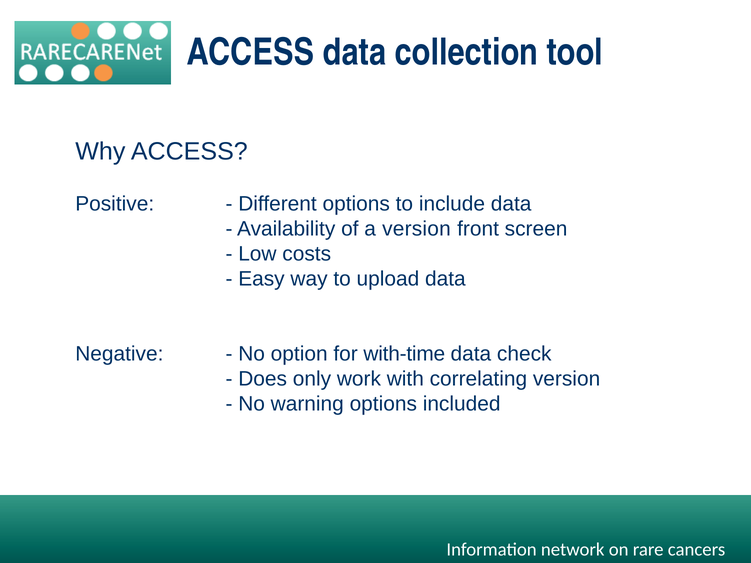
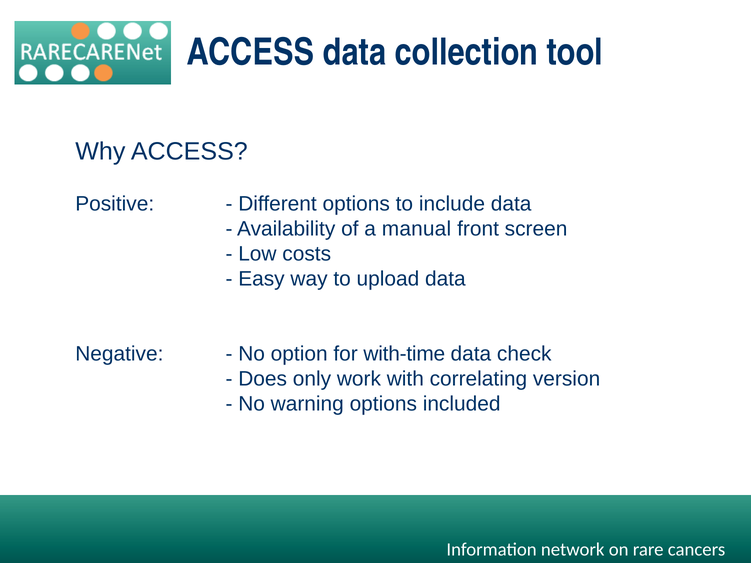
a version: version -> manual
